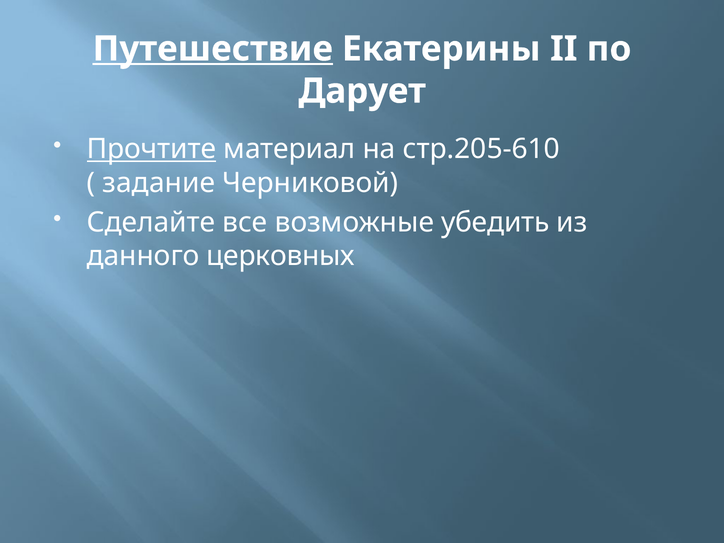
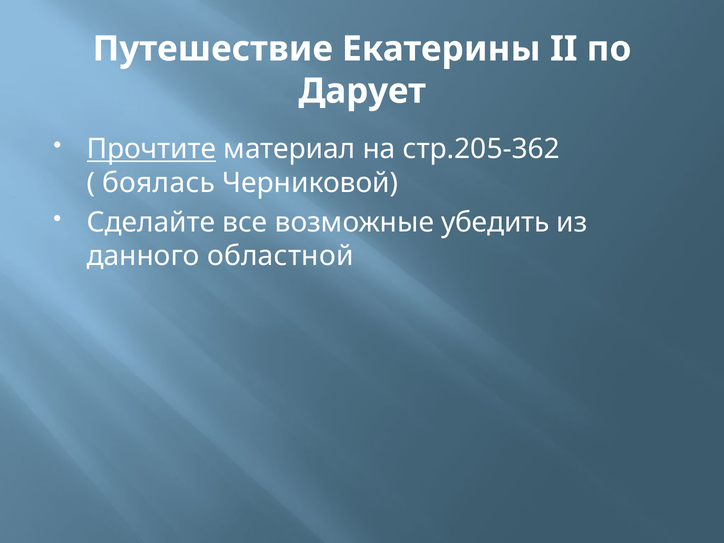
Путешествие underline: present -> none
стр.205-610: стр.205-610 -> стр.205-362
задание: задание -> боялась
церковных: церковных -> областной
